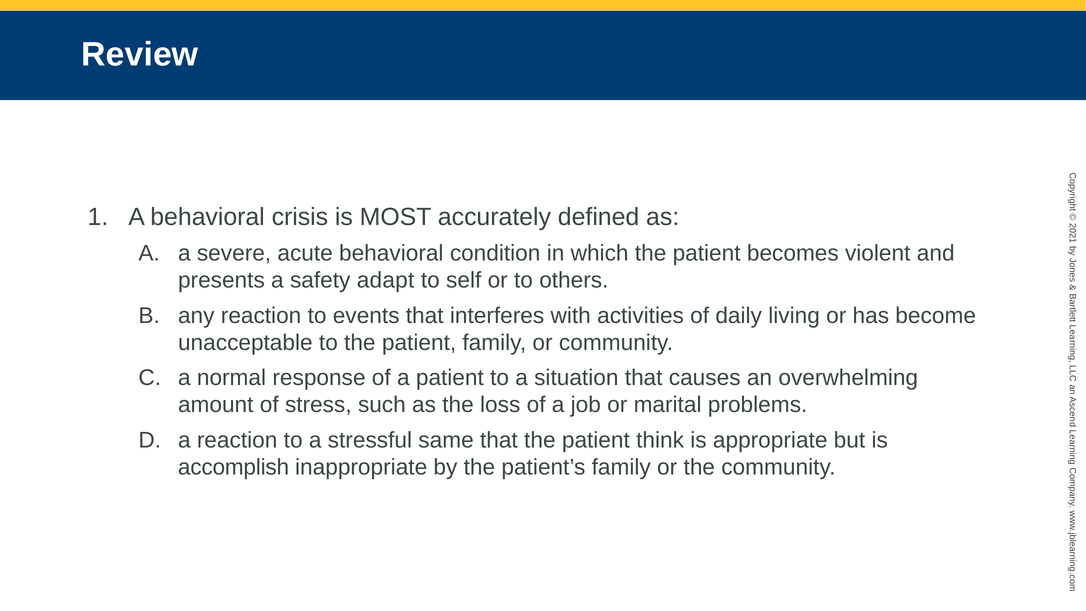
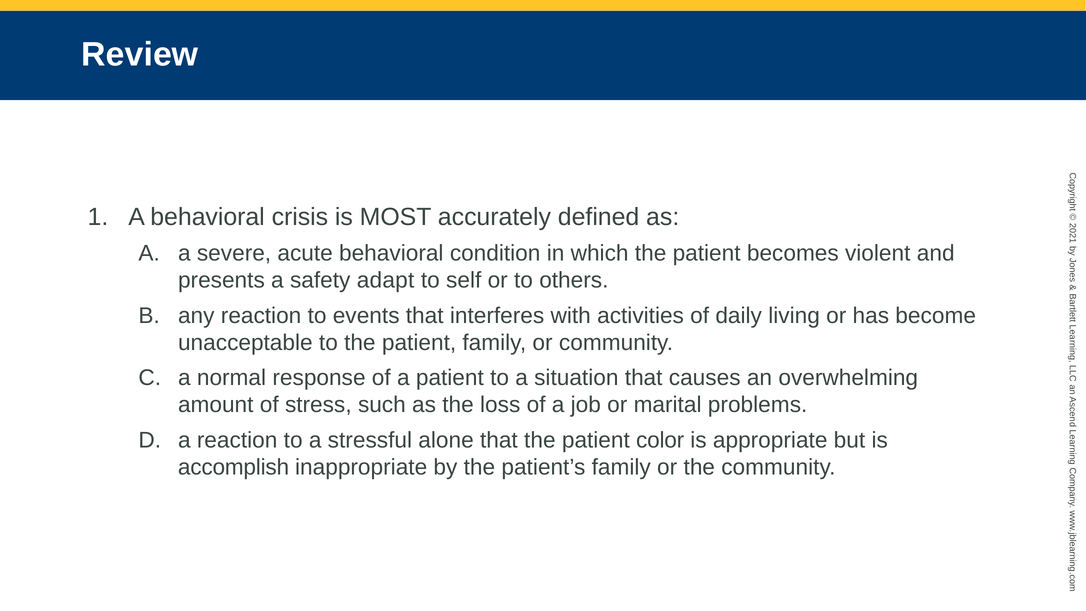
same: same -> alone
think: think -> color
